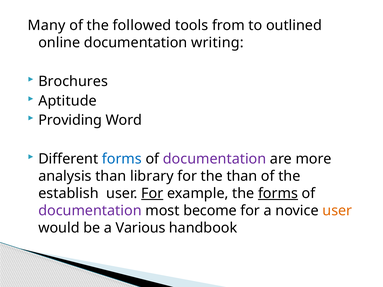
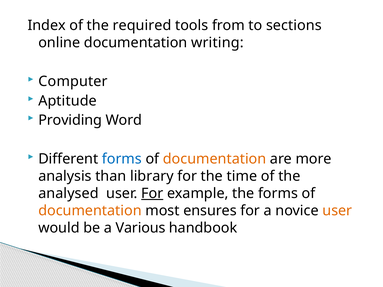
Many: Many -> Index
followed: followed -> required
outlined: outlined -> sections
Brochures: Brochures -> Computer
documentation at (215, 159) colour: purple -> orange
the than: than -> time
establish: establish -> analysed
forms at (278, 194) underline: present -> none
documentation at (90, 211) colour: purple -> orange
become: become -> ensures
